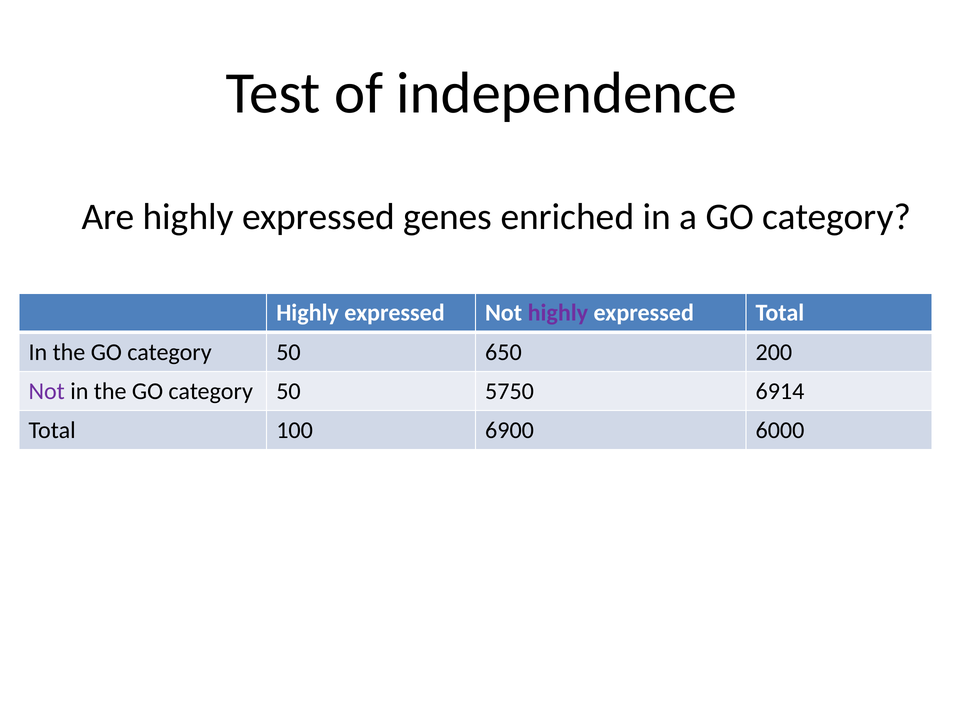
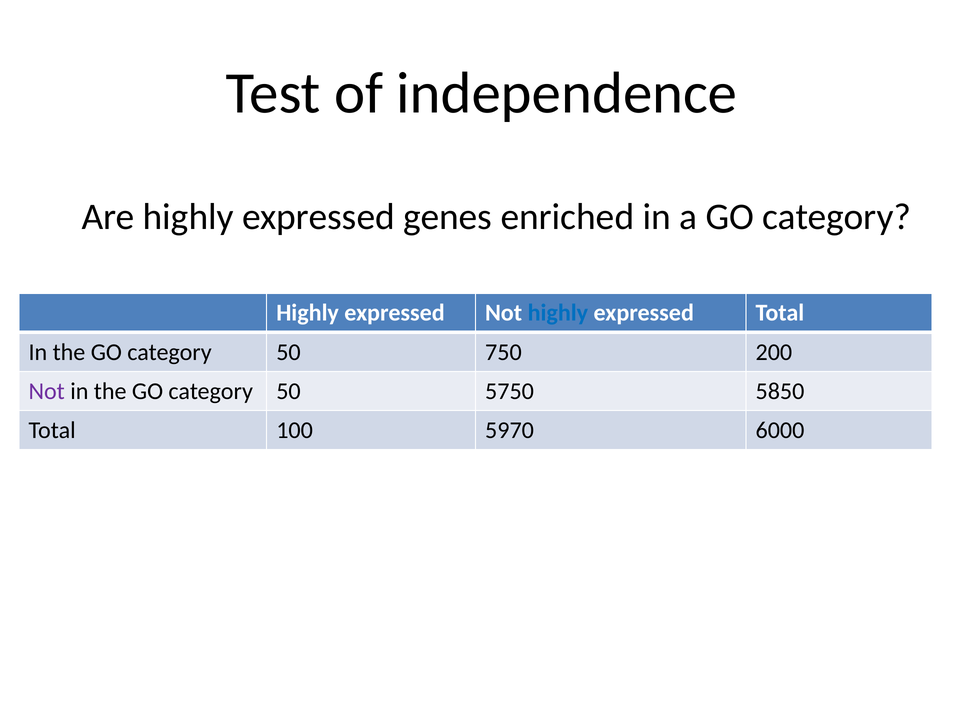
highly at (558, 313) colour: purple -> blue
650: 650 -> 750
6914: 6914 -> 5850
6900: 6900 -> 5970
